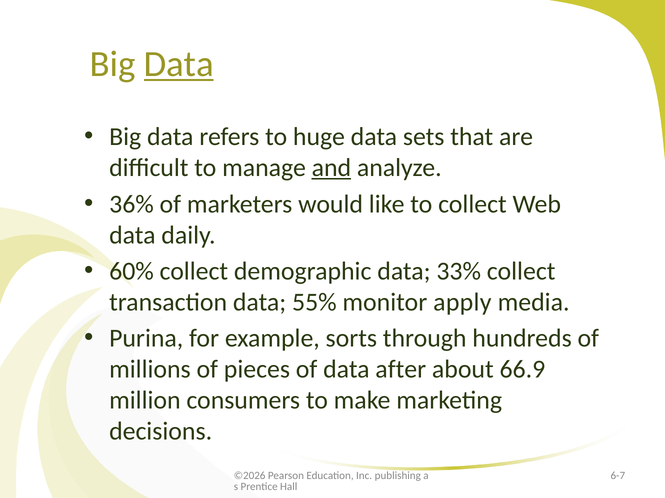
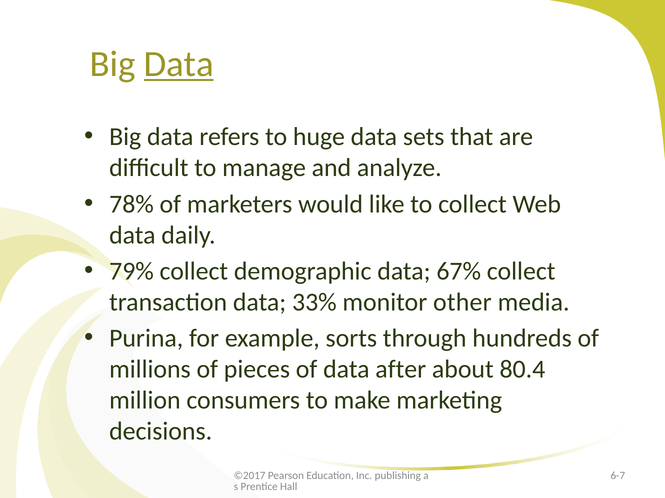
and underline: present -> none
36%: 36% -> 78%
60%: 60% -> 79%
33%: 33% -> 67%
55%: 55% -> 33%
apply: apply -> other
66.9: 66.9 -> 80.4
©2026: ©2026 -> ©2017
